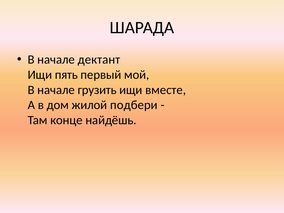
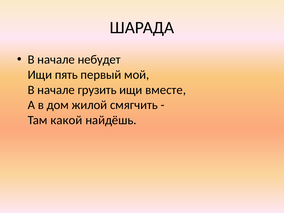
дектант: дектант -> небудет
подбери: подбери -> смягчить
конце: конце -> какой
